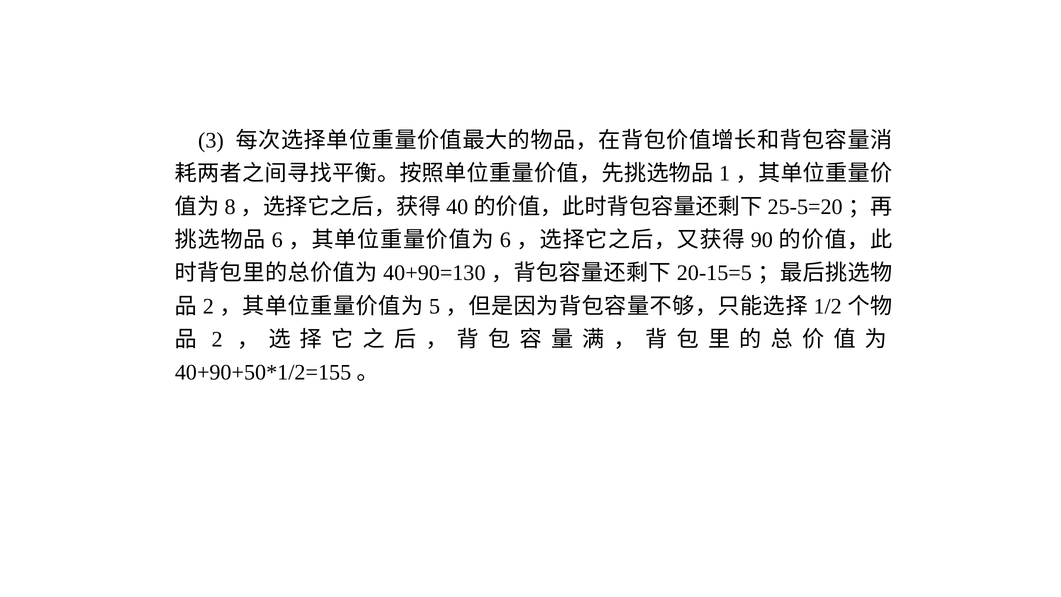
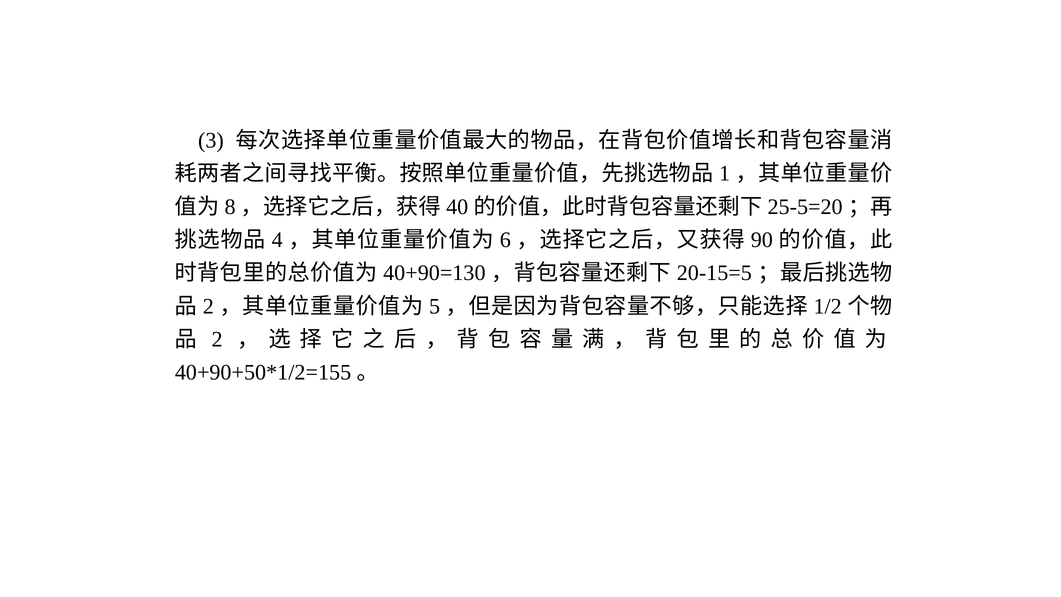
6 at (277, 240): 6 -> 4
